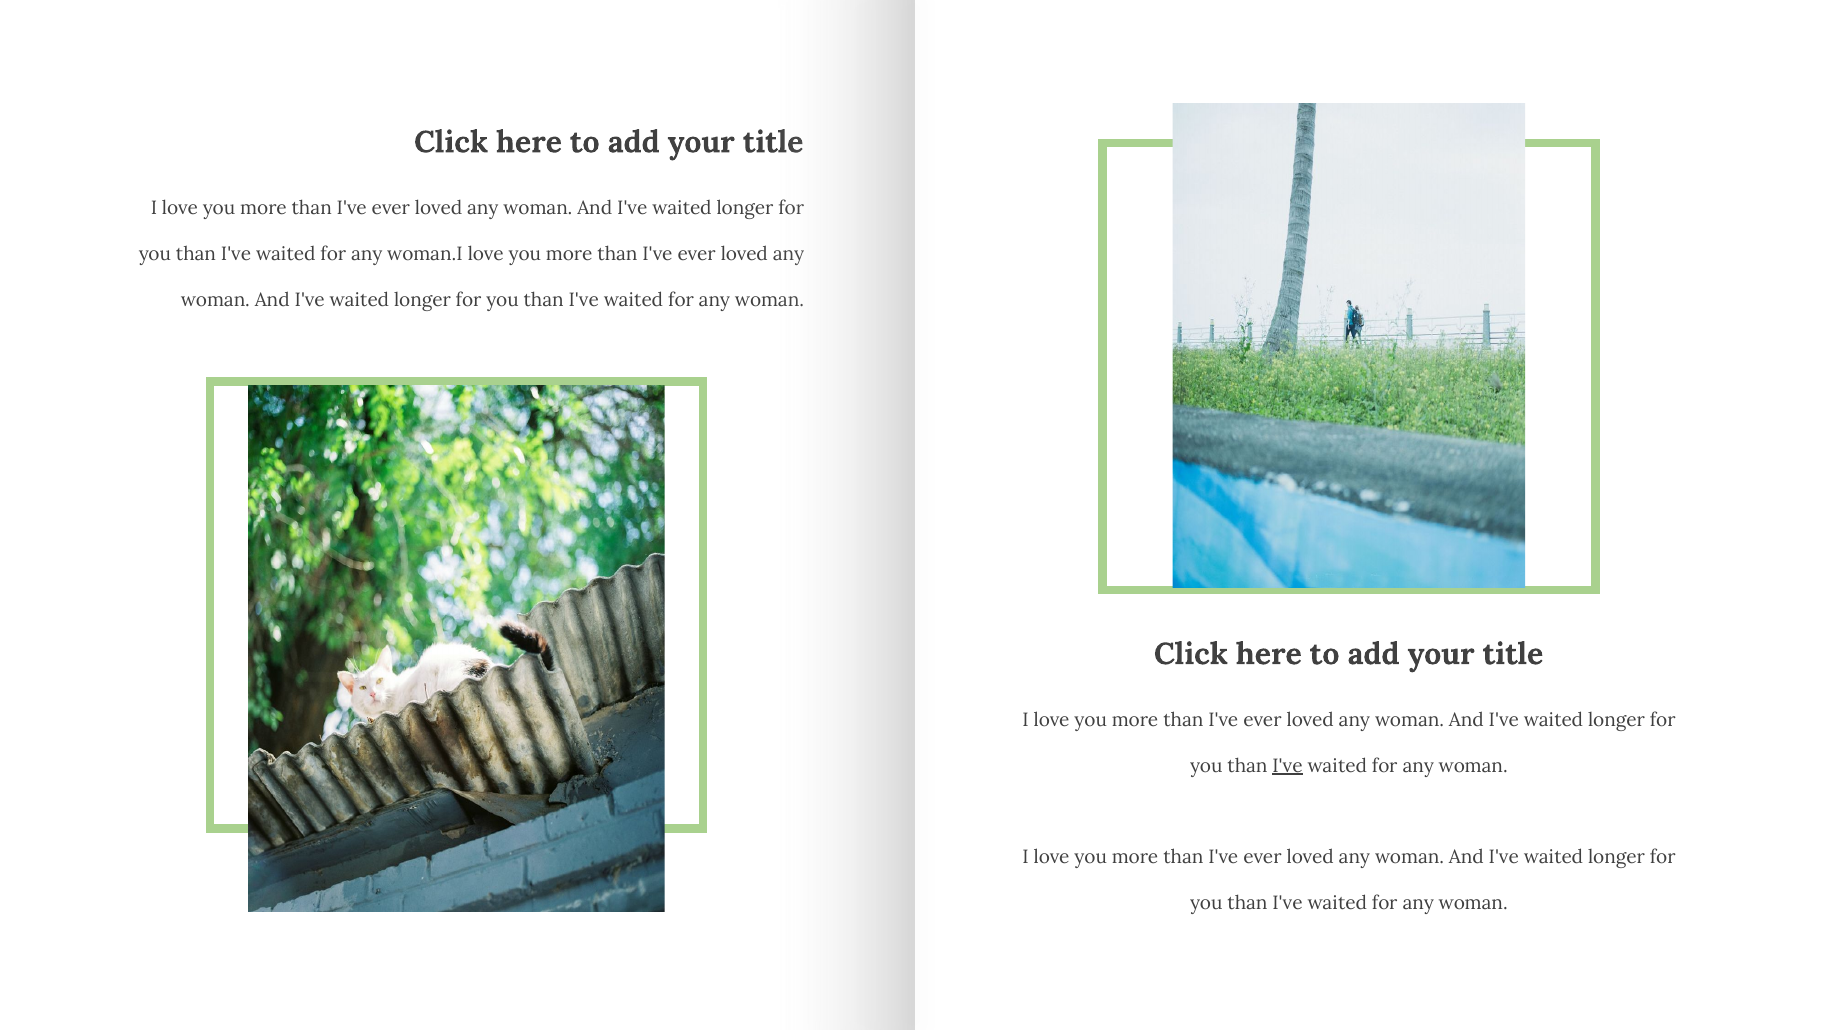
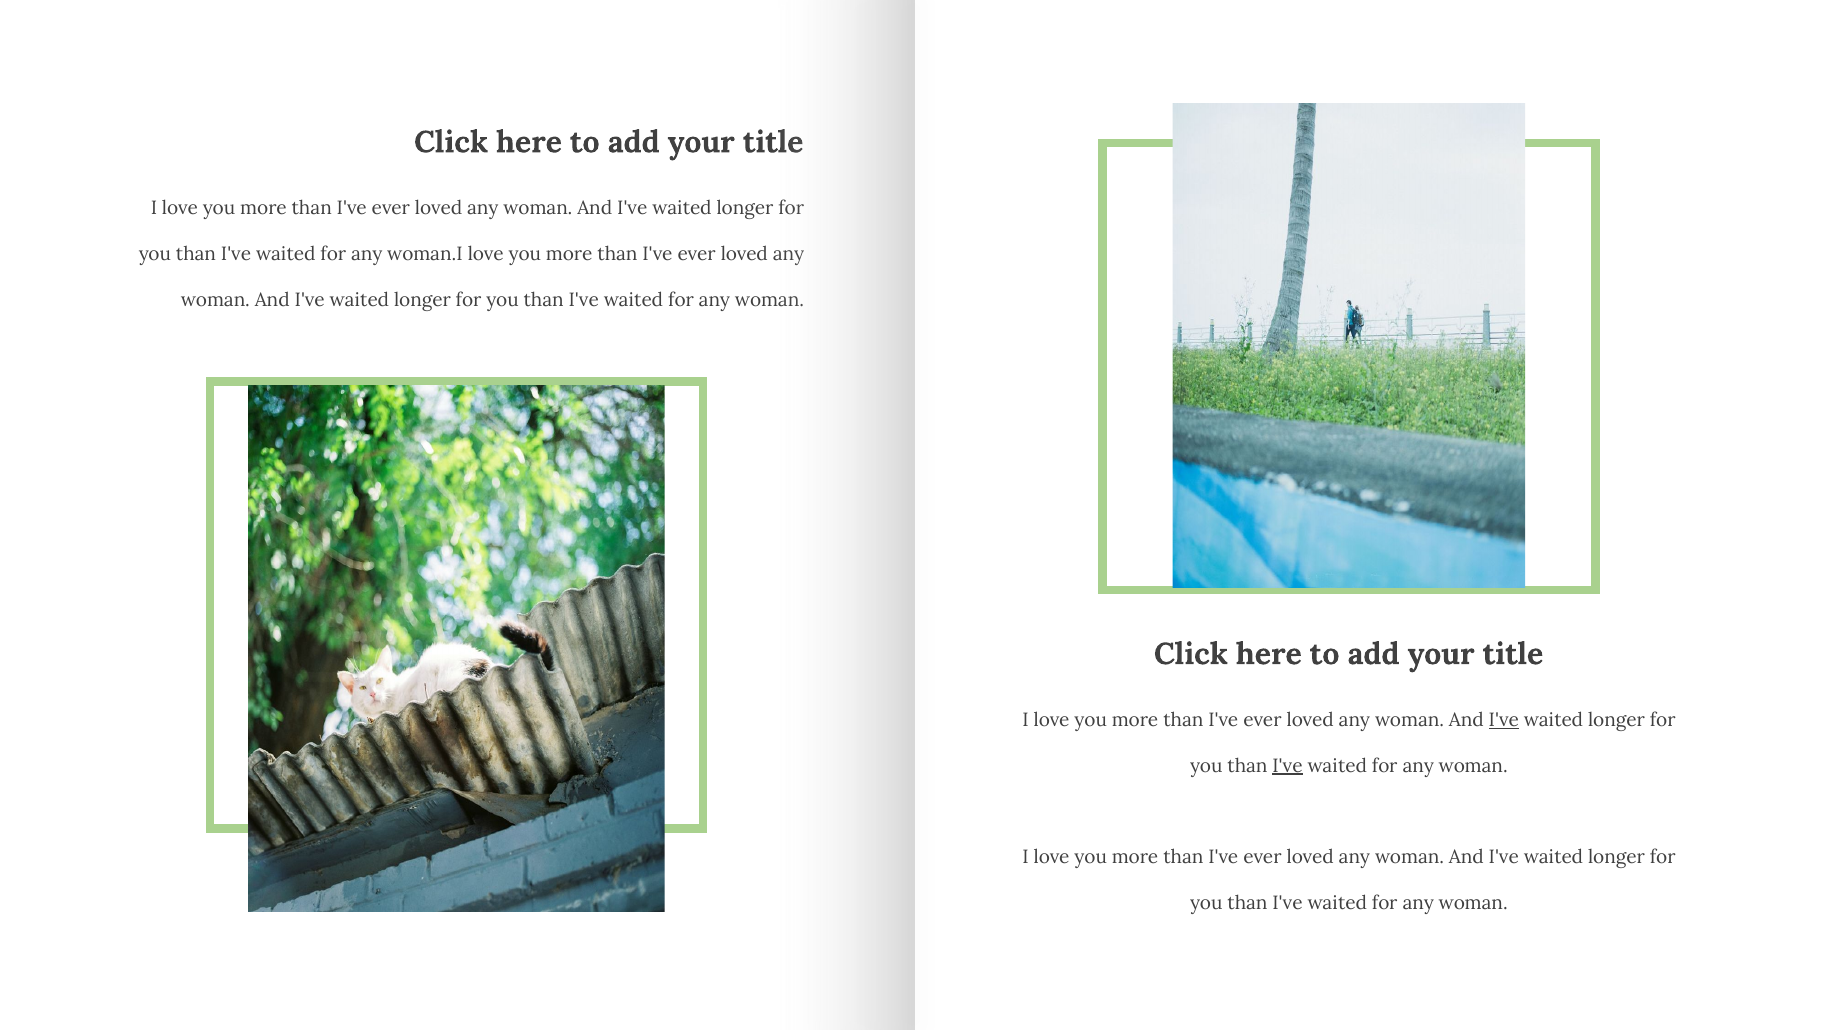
I've at (1504, 720) underline: none -> present
